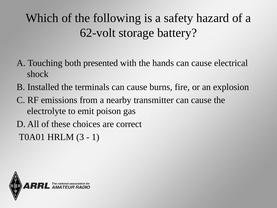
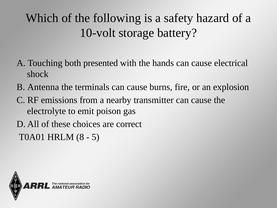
62-volt: 62-volt -> 10-volt
Installed: Installed -> Antenna
3: 3 -> 8
1: 1 -> 5
